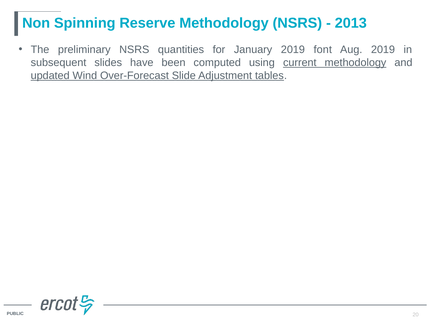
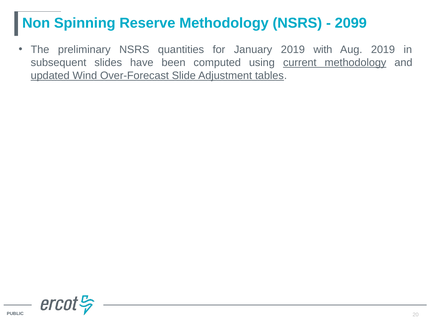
2013: 2013 -> 2099
font: font -> with
